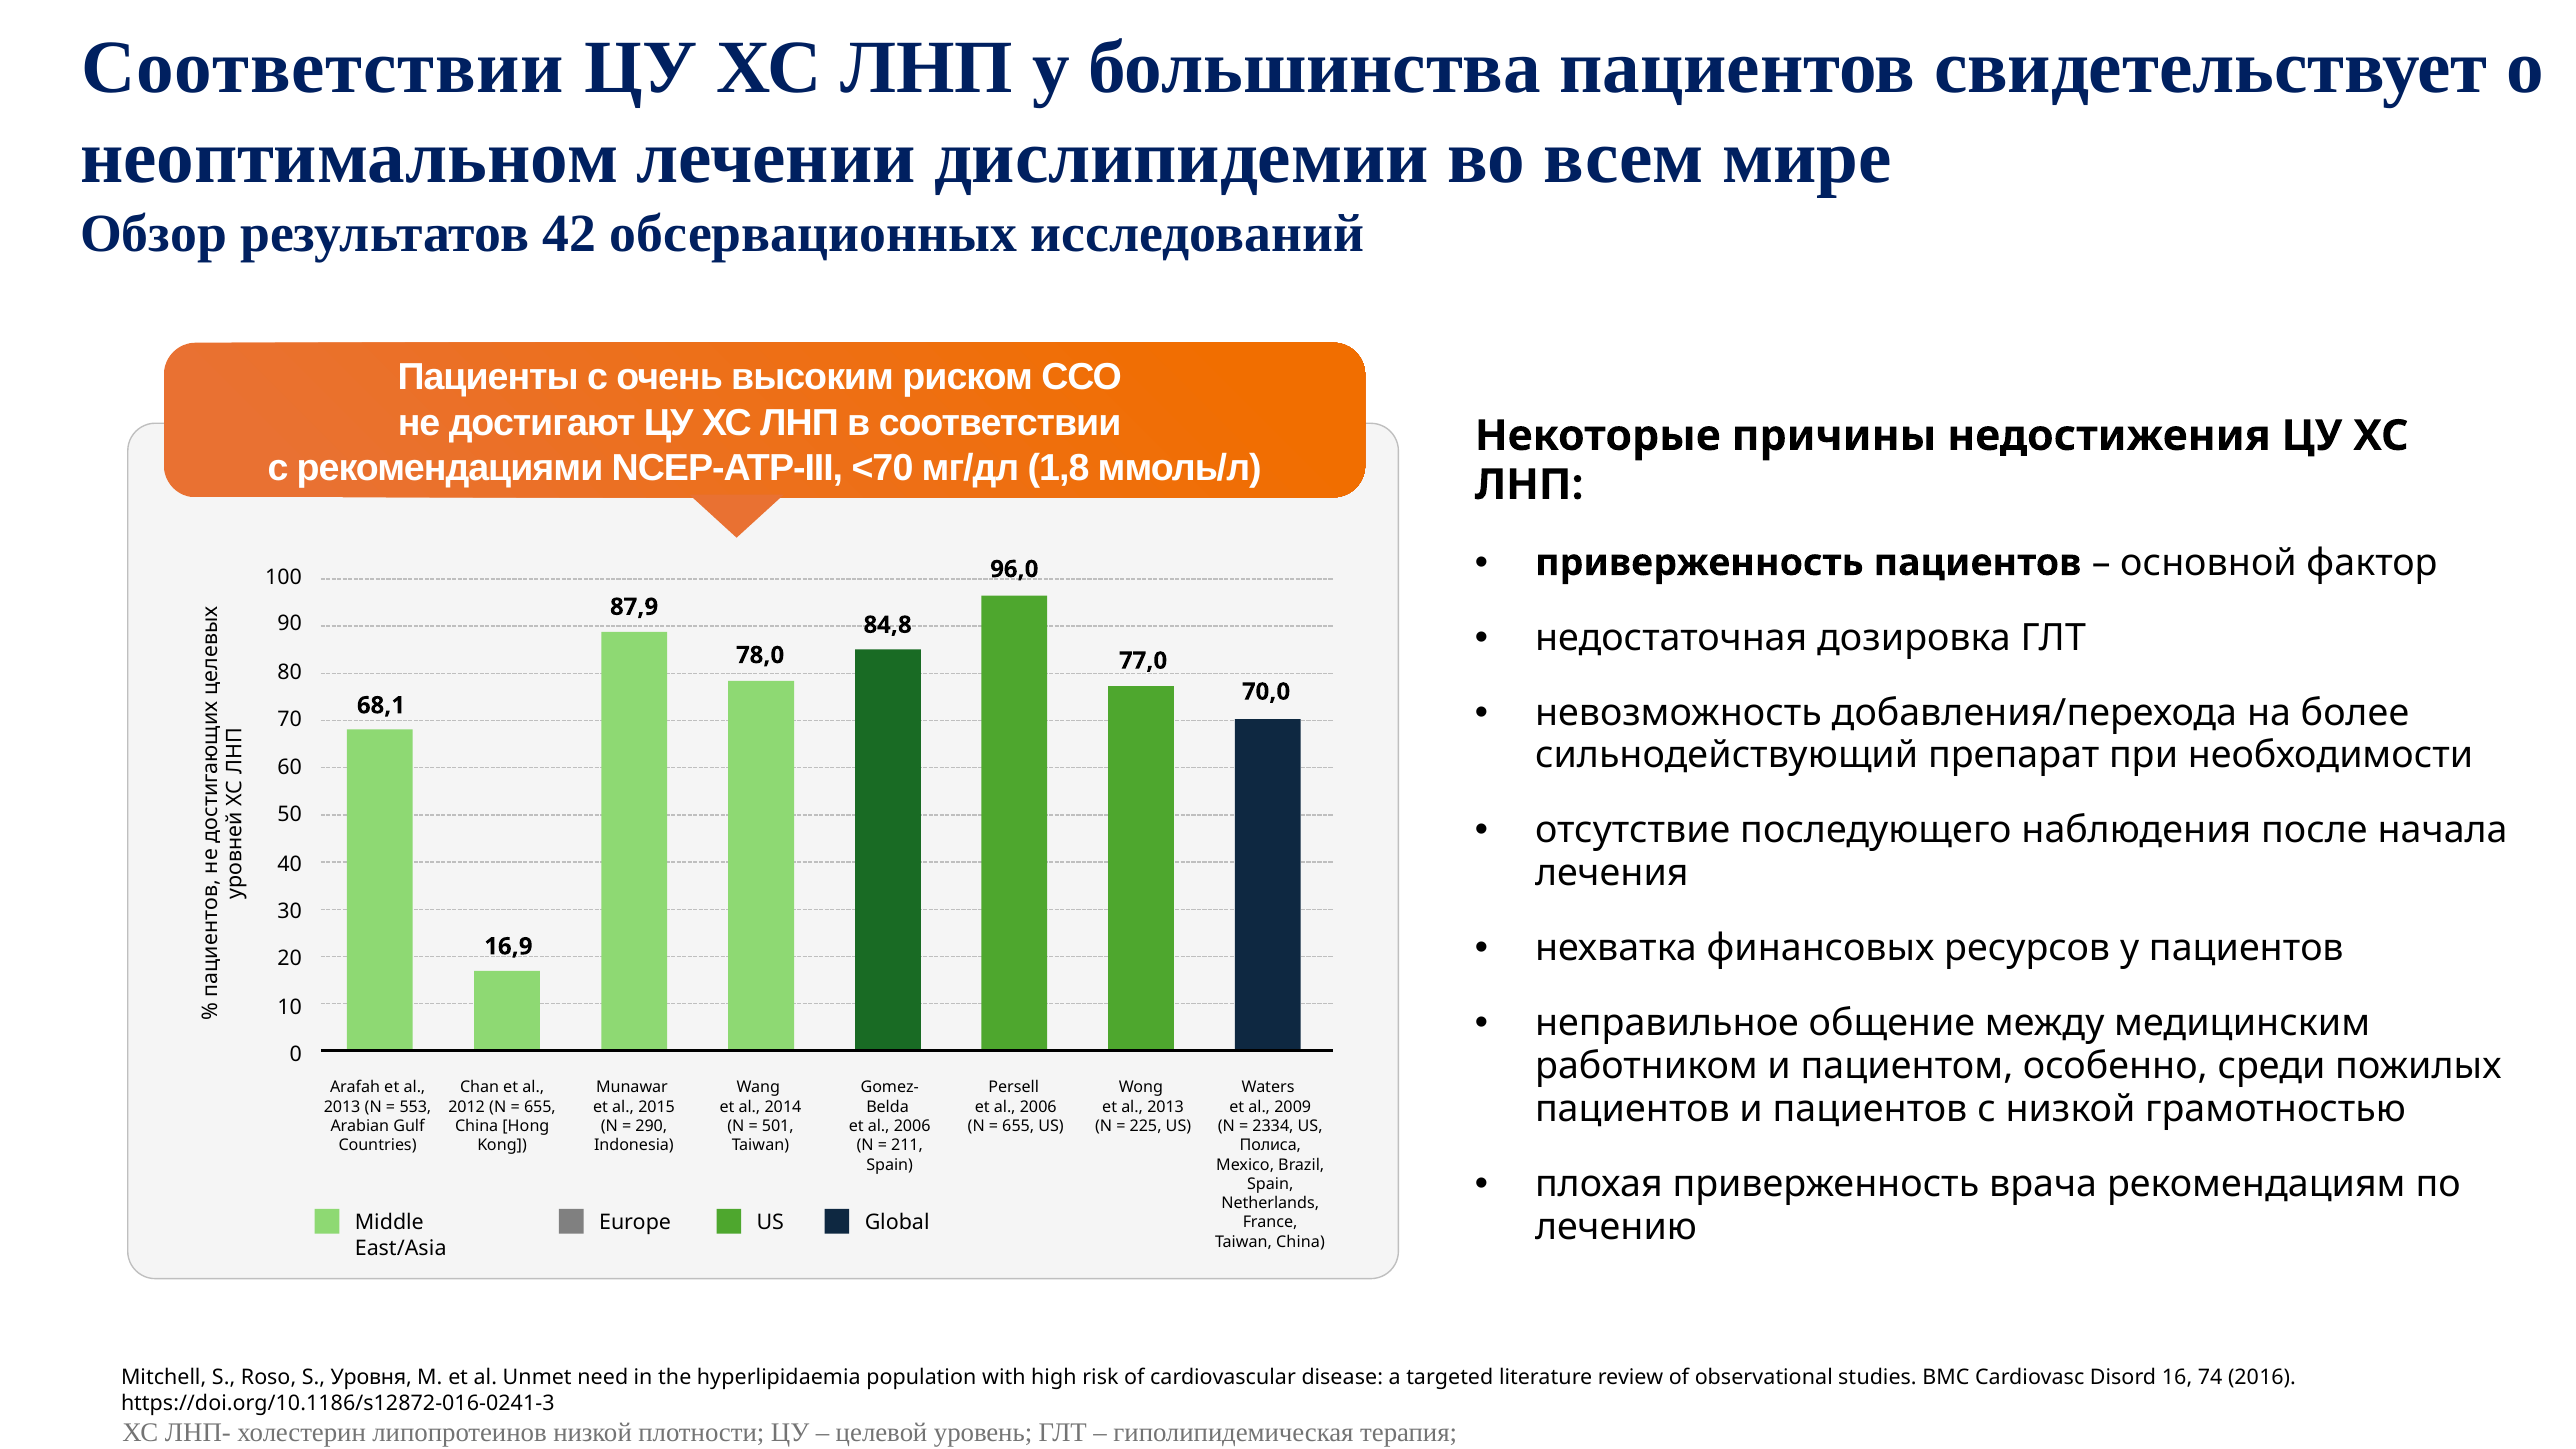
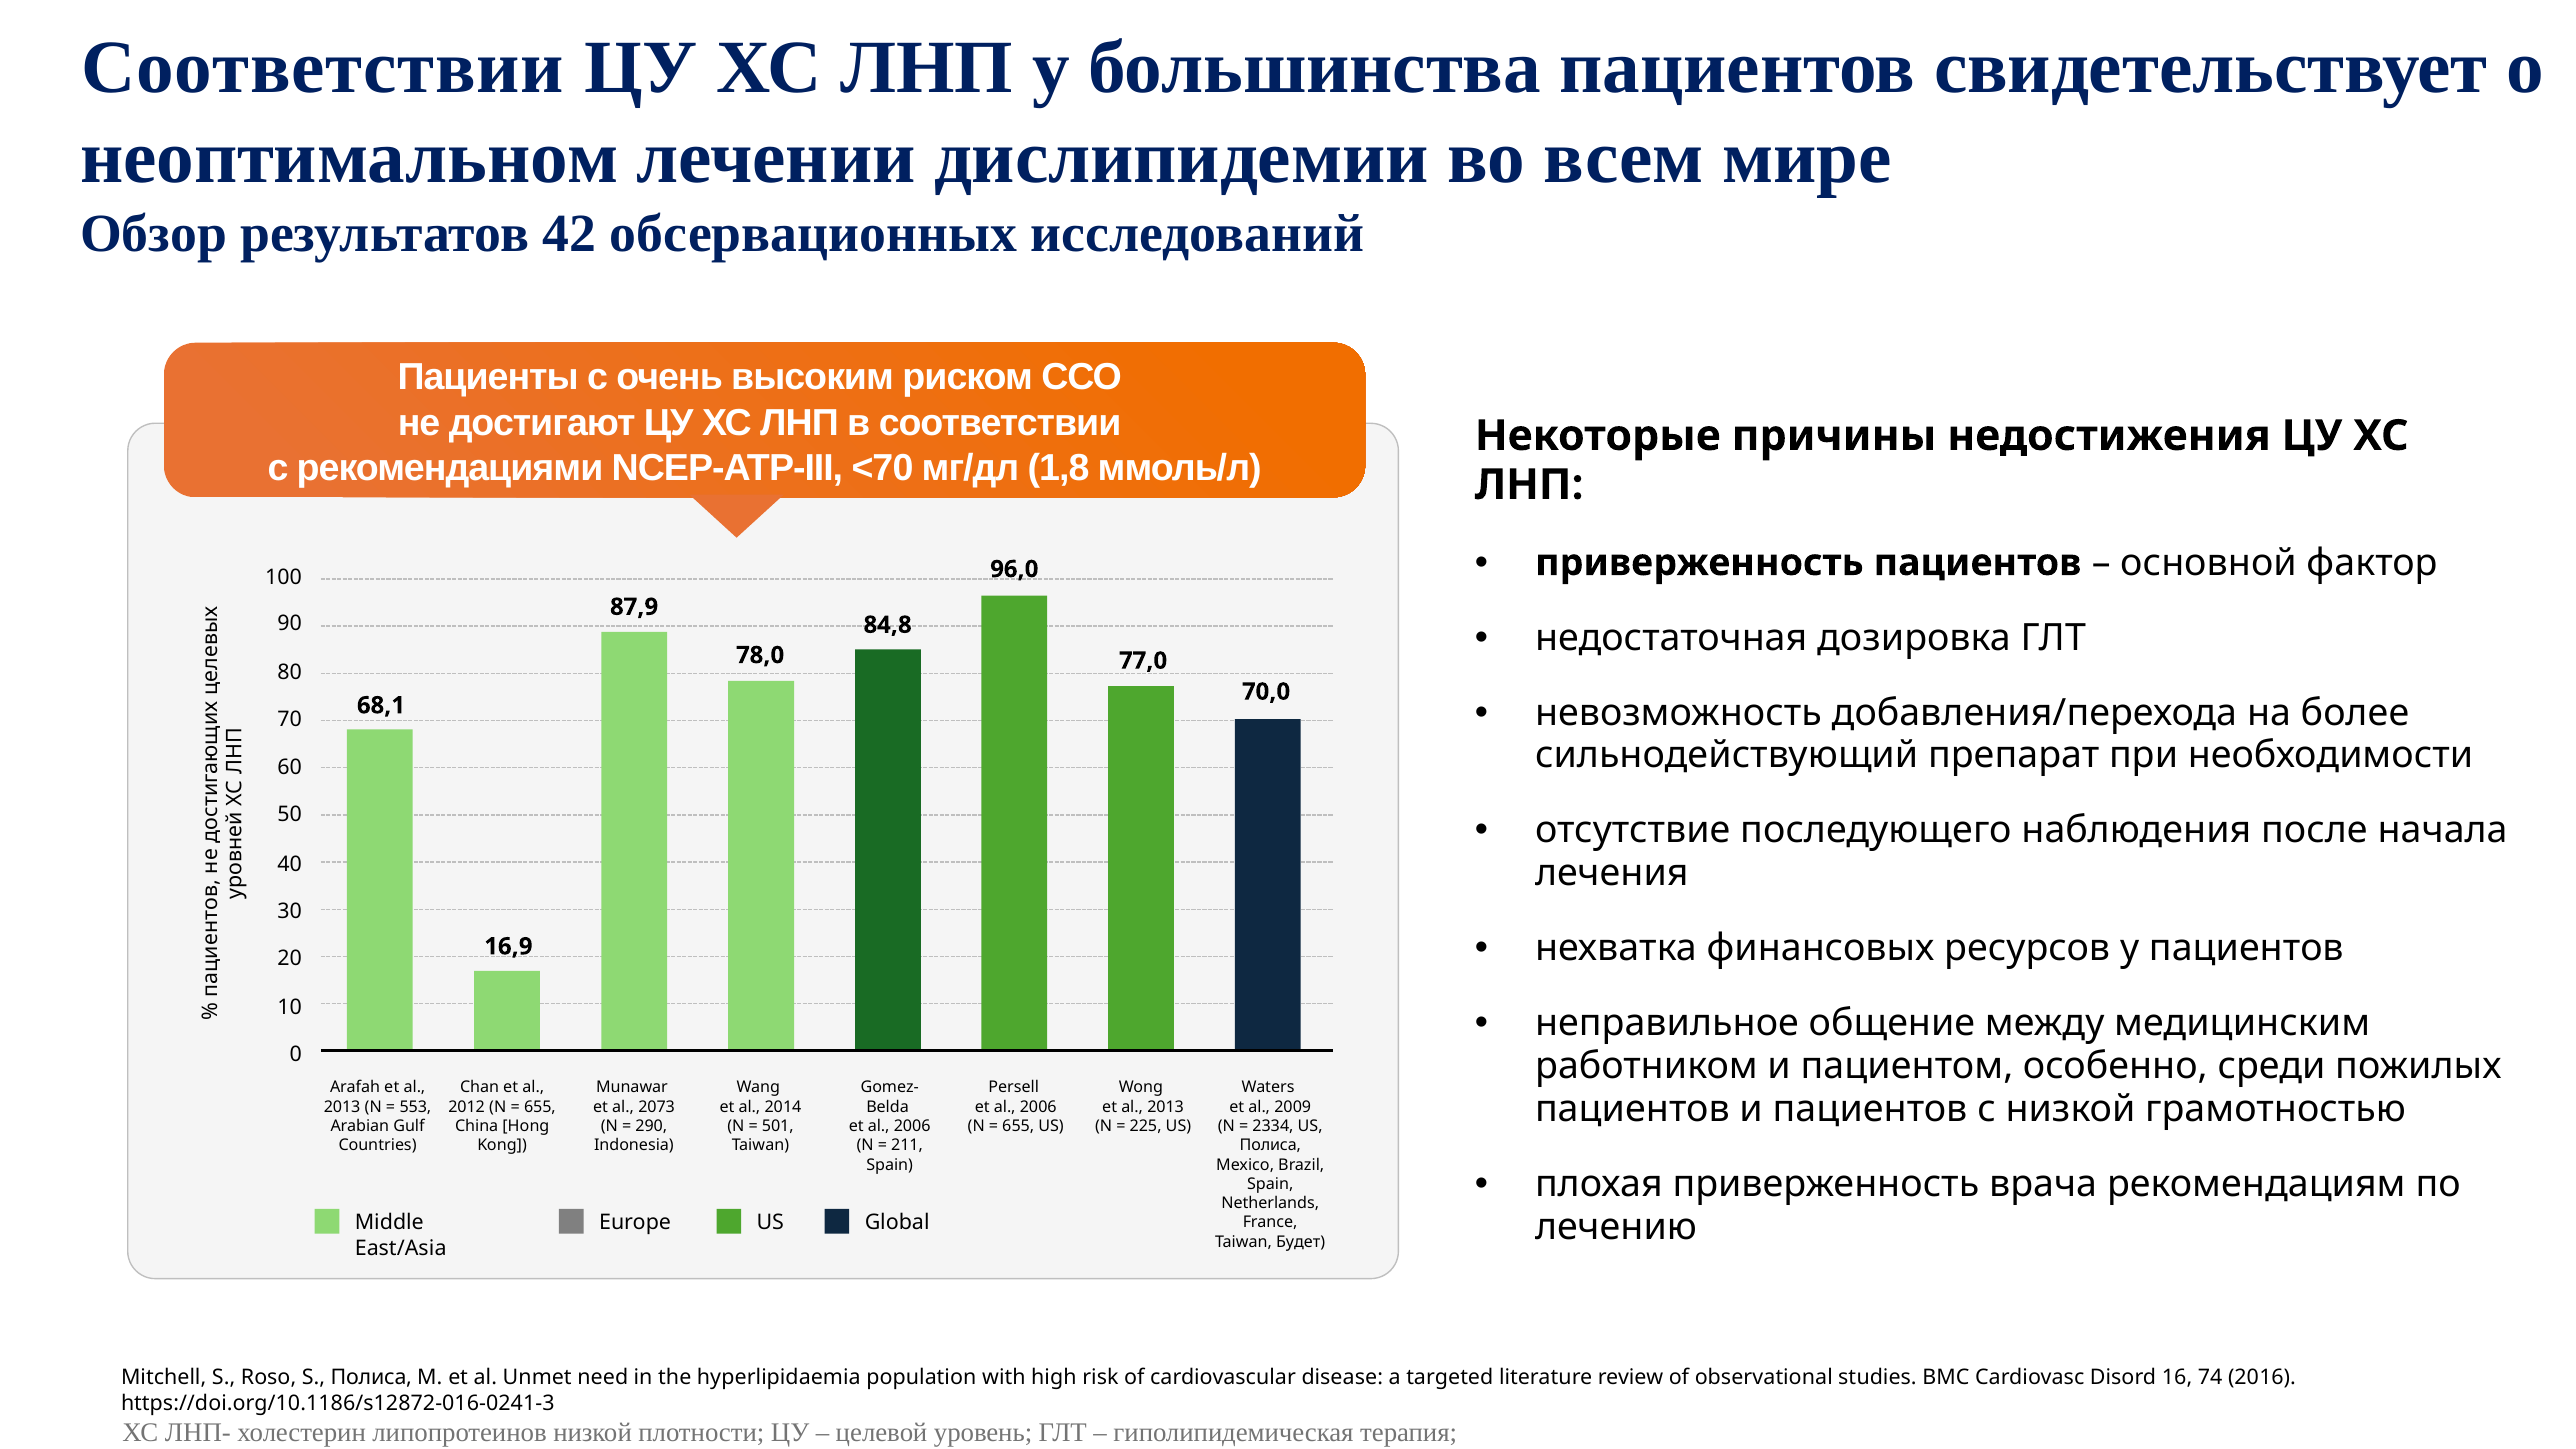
2015: 2015 -> 2073
Taiwan China: China -> Будет
S Уровня: Уровня -> Полиса
